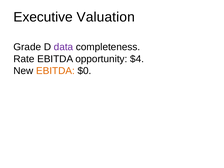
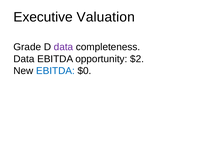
Rate at (24, 59): Rate -> Data
$4: $4 -> $2
EBITDA at (55, 71) colour: orange -> blue
